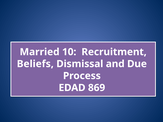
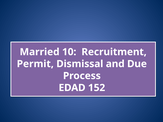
Beliefs: Beliefs -> Permit
869: 869 -> 152
